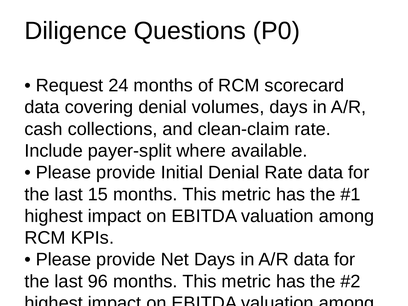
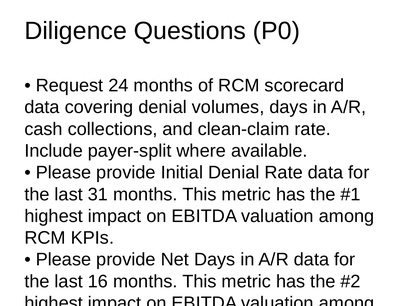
15: 15 -> 31
96: 96 -> 16
